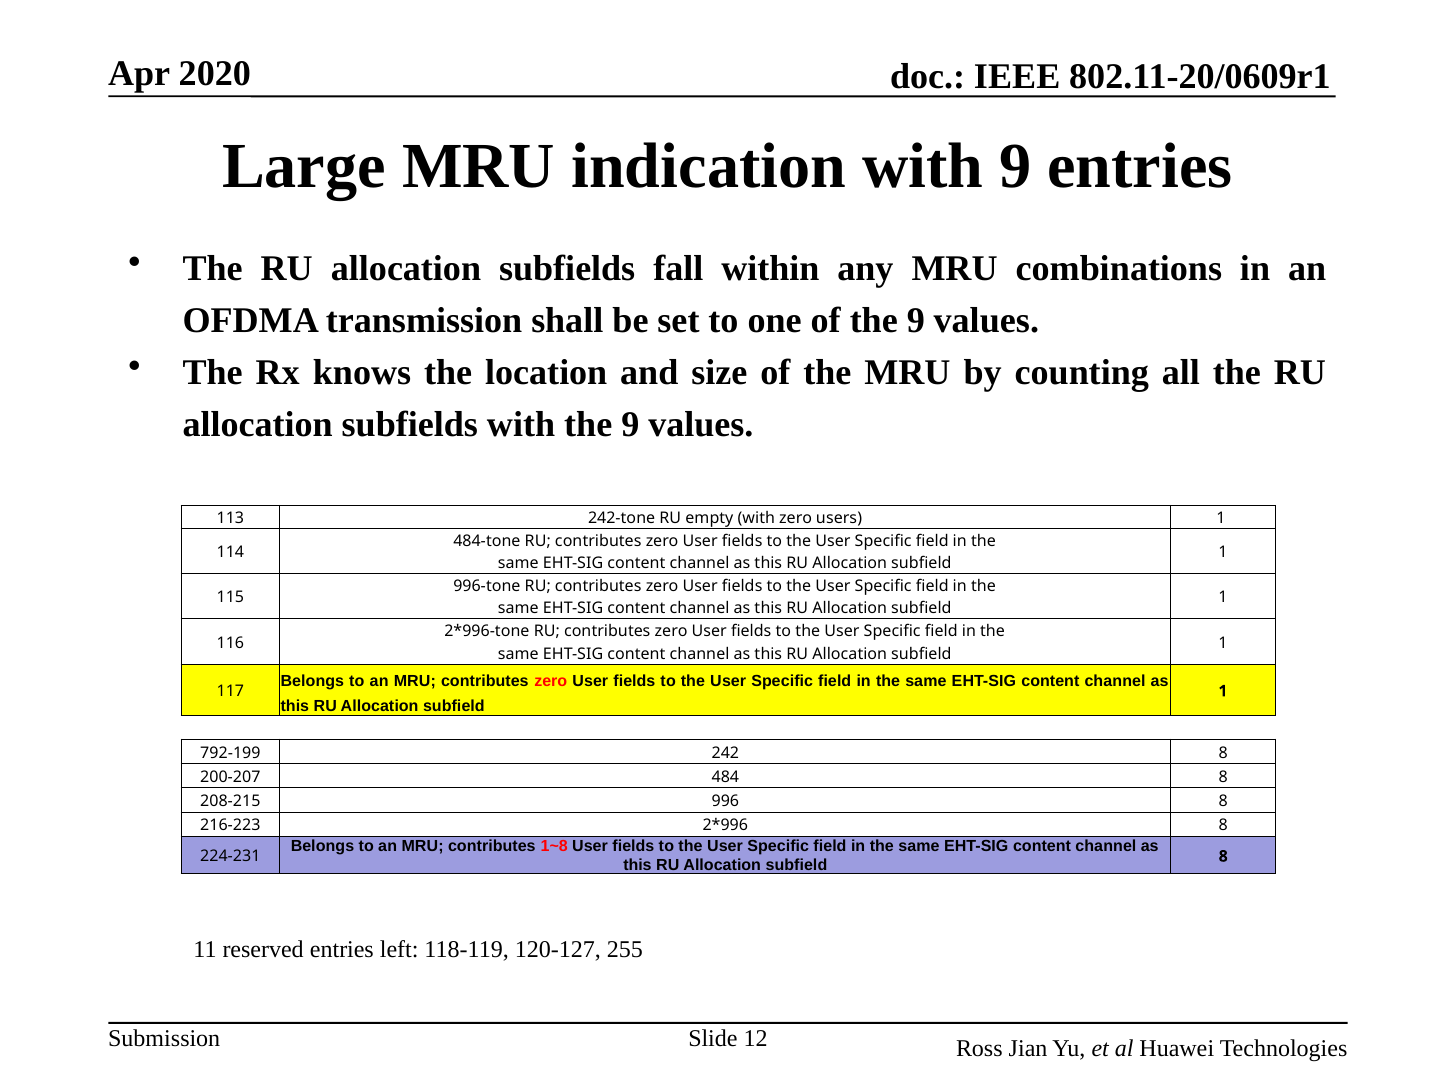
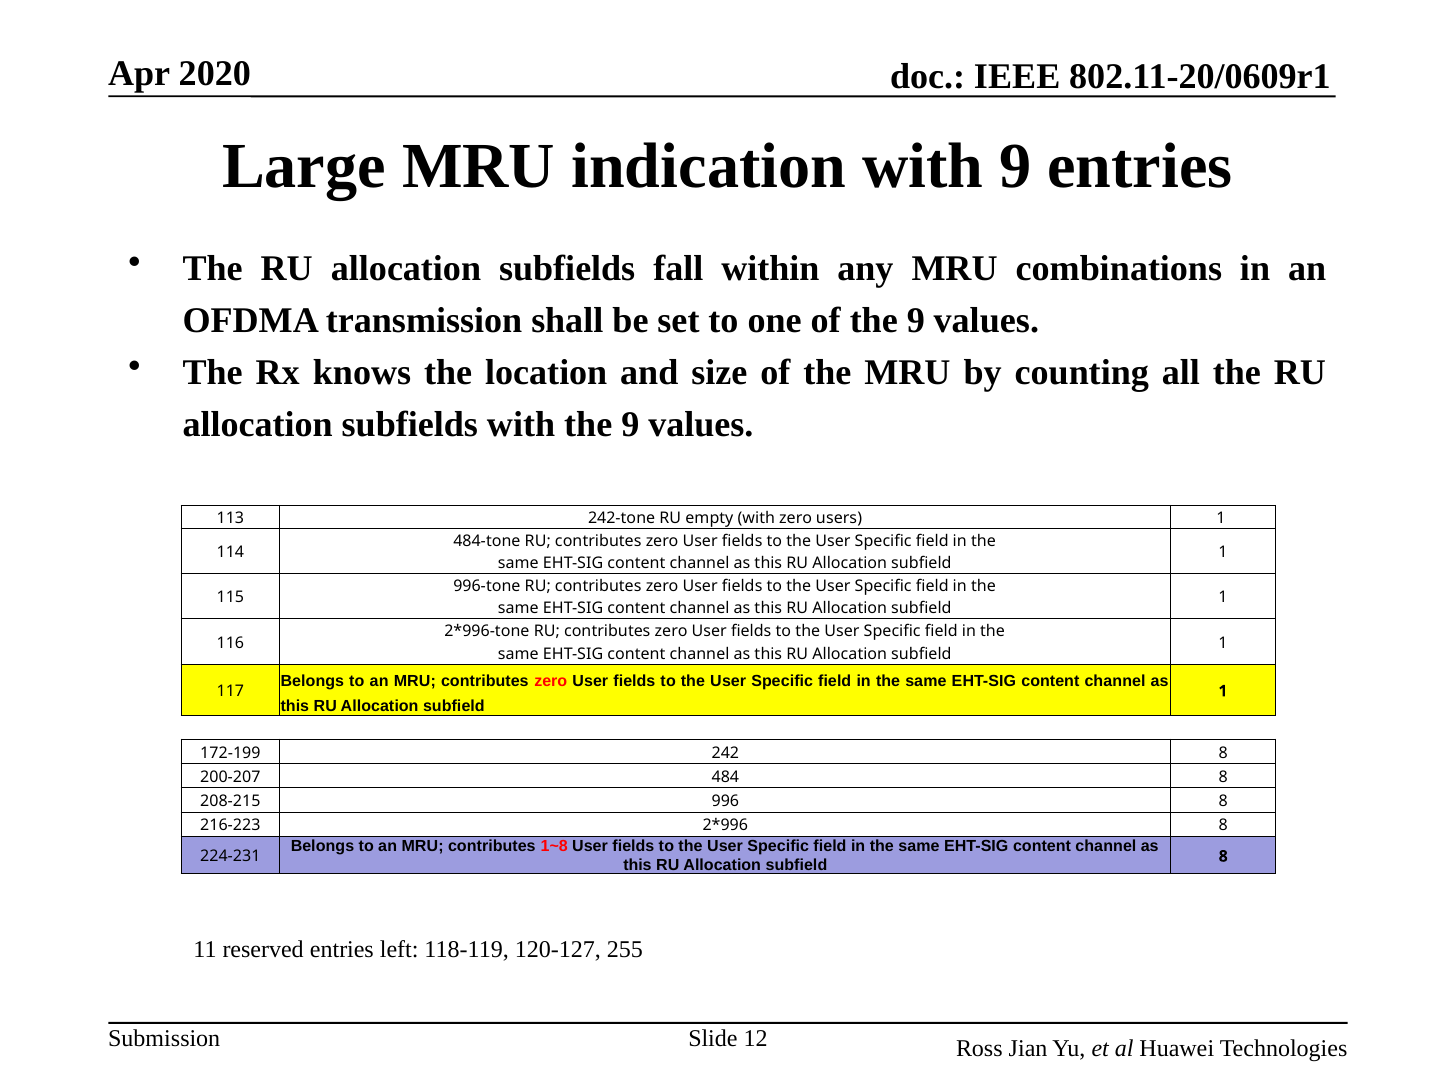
792-199: 792-199 -> 172-199
